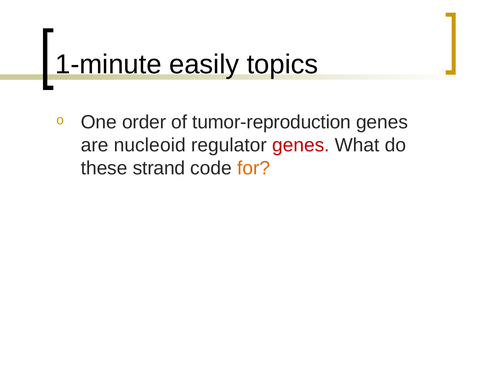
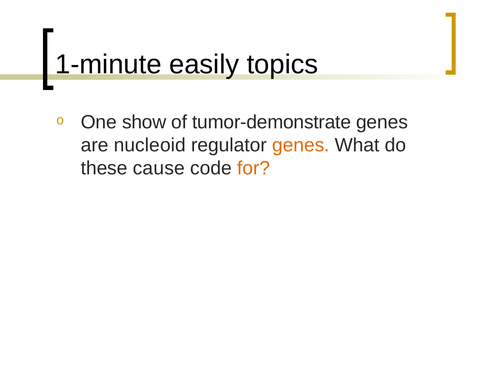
order: order -> show
tumor-reproduction: tumor-reproduction -> tumor-demonstrate
genes at (301, 145) colour: red -> orange
strand: strand -> cause
